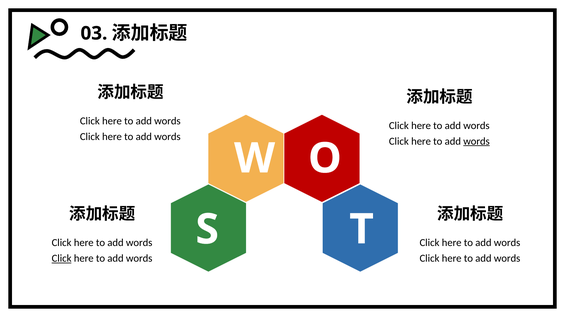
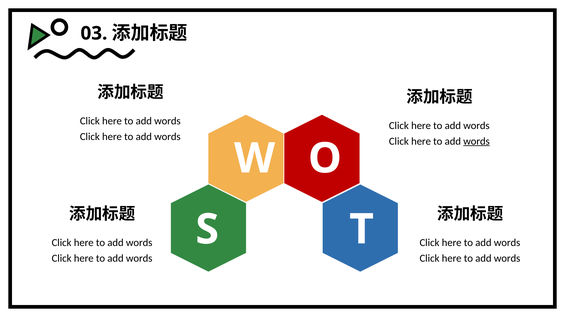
Click at (62, 259) underline: present -> none
